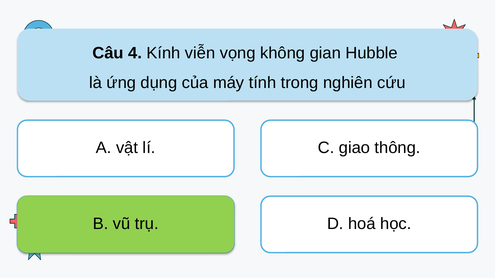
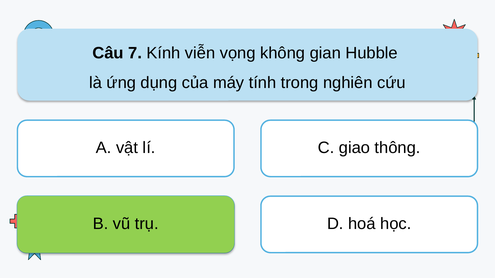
4: 4 -> 7
